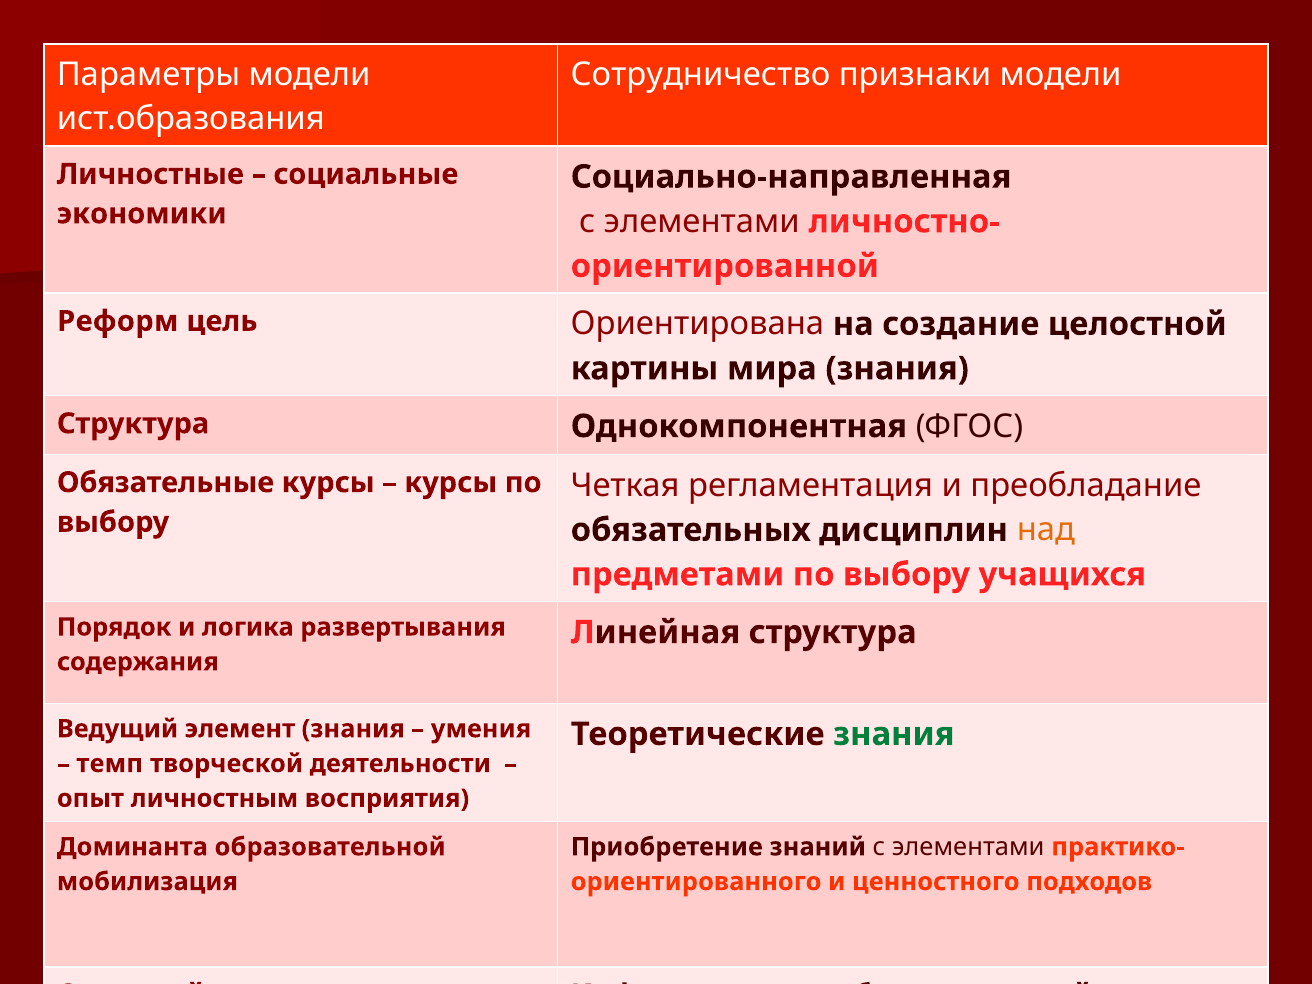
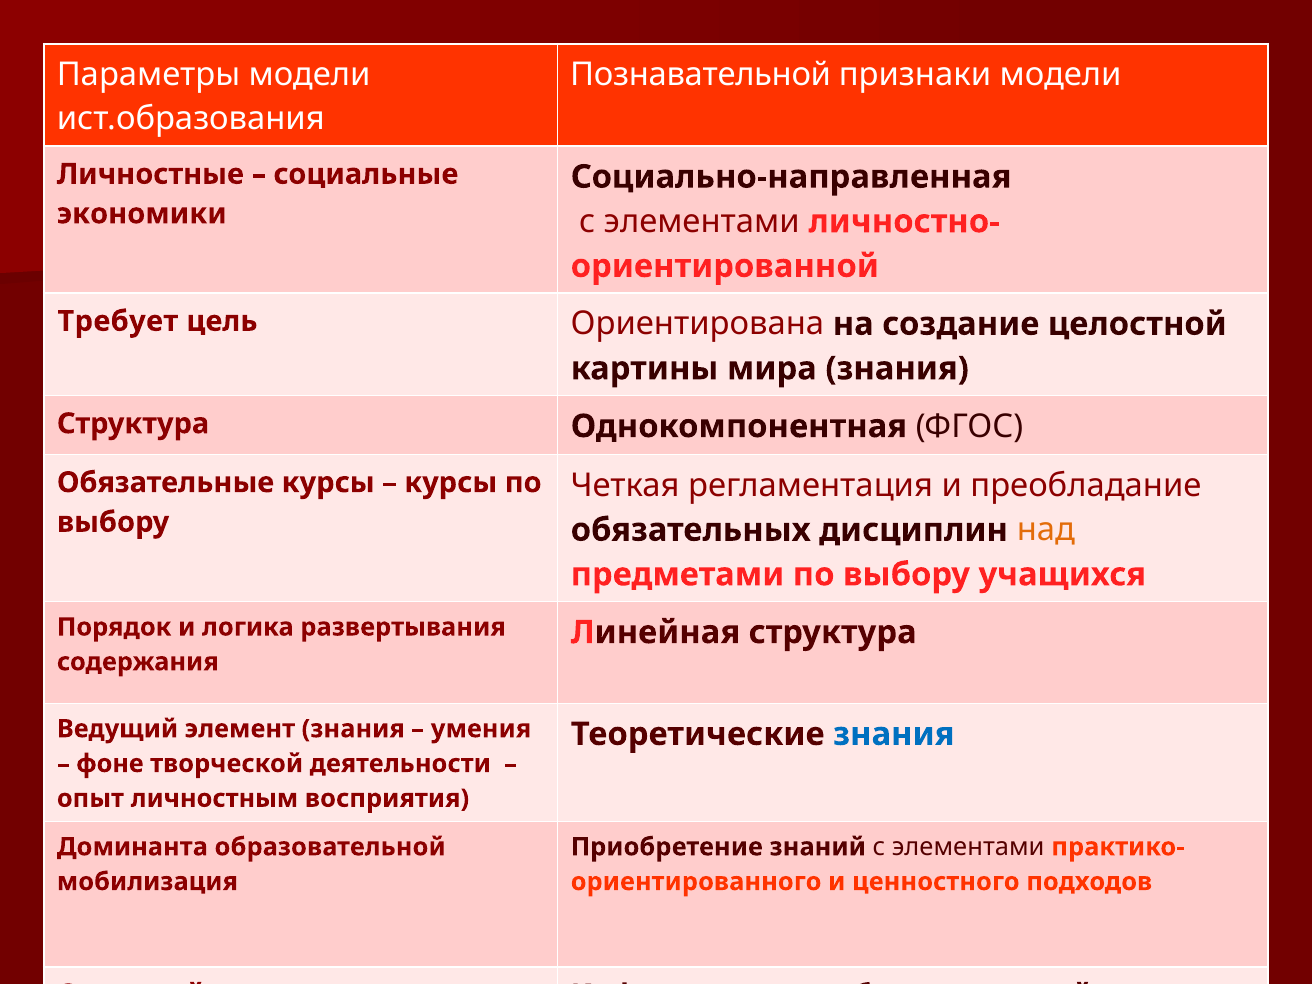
Сотрудничество at (700, 74): Сотрудничество -> Познавательной
Реформ: Реформ -> Требует
знания at (894, 734) colour: green -> blue
темп: темп -> фоне
